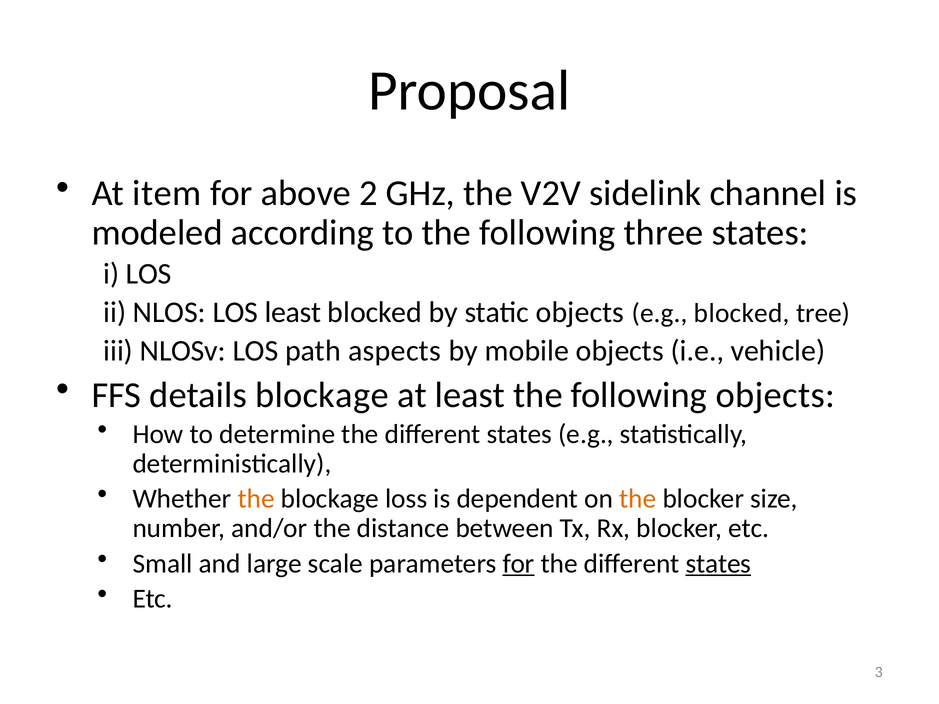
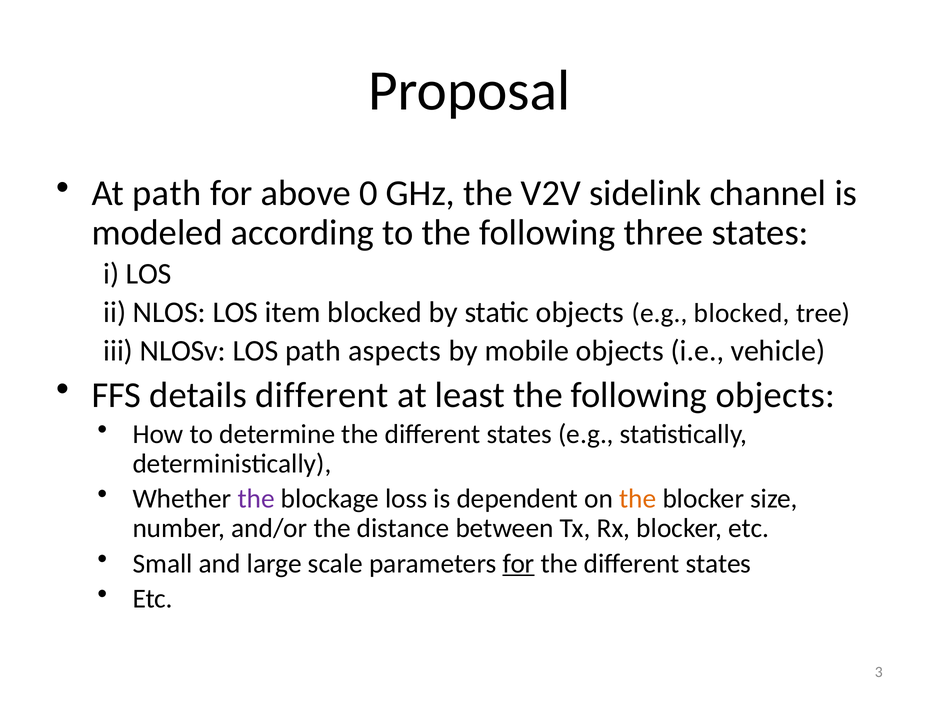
At item: item -> path
2: 2 -> 0
LOS least: least -> item
details blockage: blockage -> different
the at (256, 499) colour: orange -> purple
states at (718, 564) underline: present -> none
